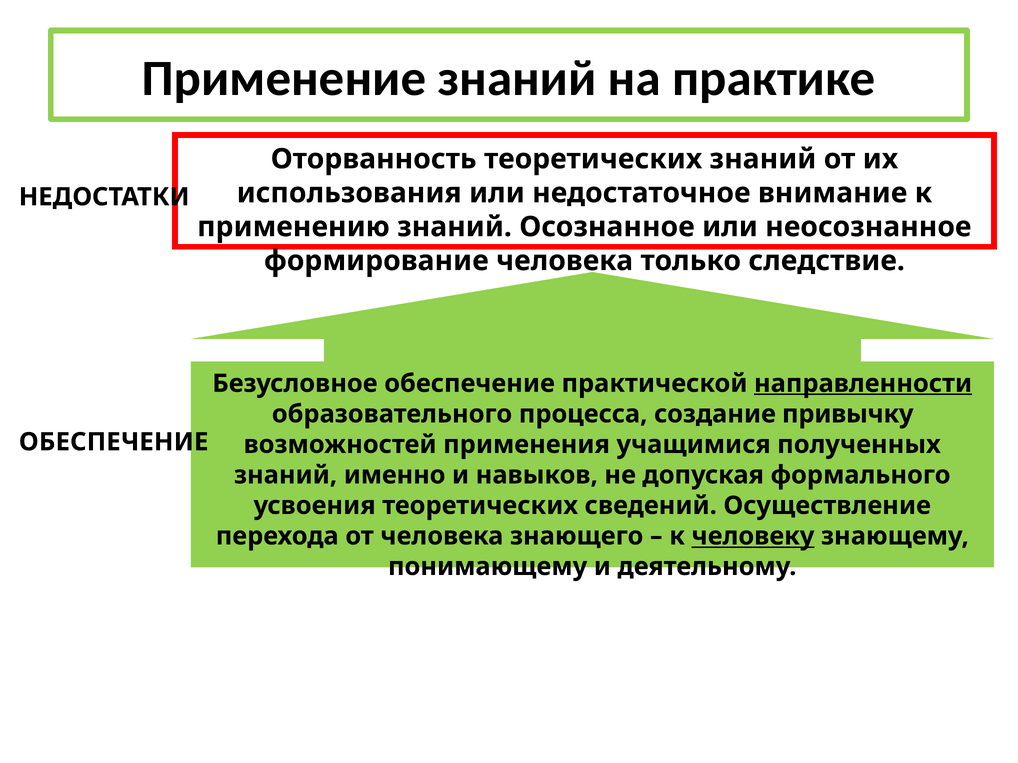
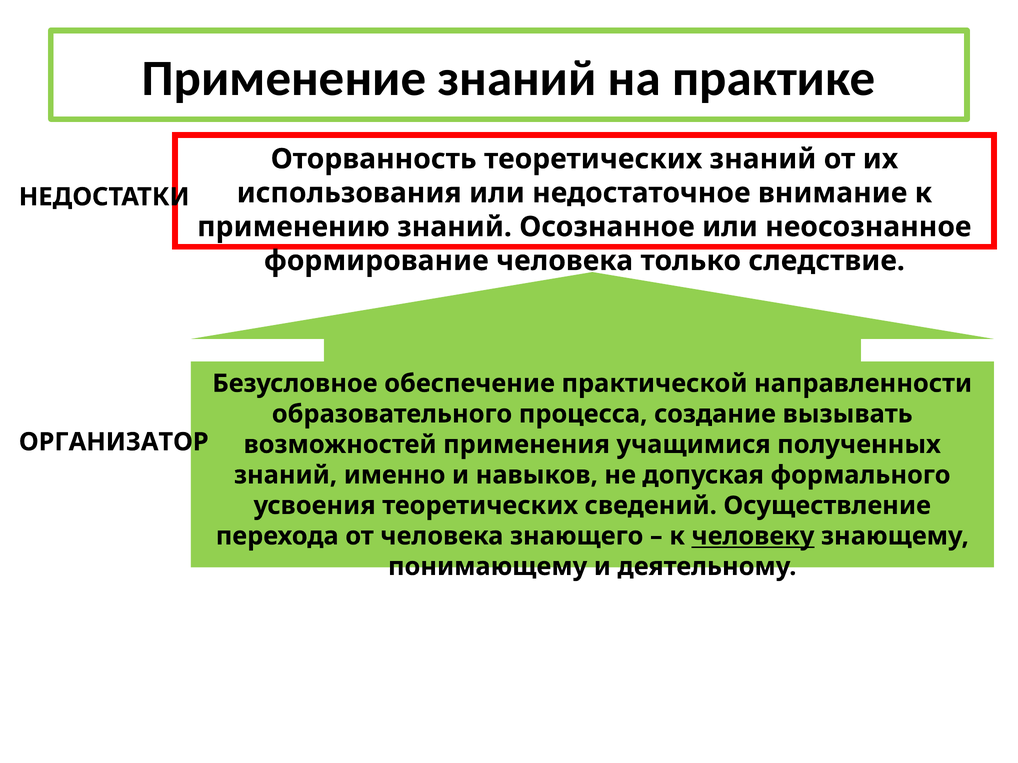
направленности underline: present -> none
привычку: привычку -> вызывать
ОБЕСПЕЧЕНИЕ at (114, 442): ОБЕСПЕЧЕНИЕ -> ОРГАНИЗАТОР
